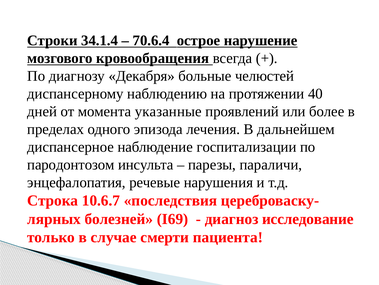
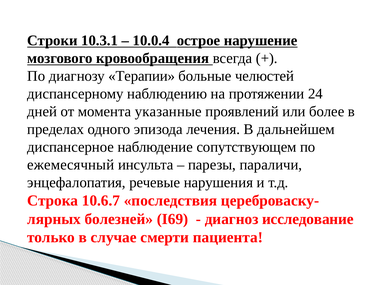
34.1.4: 34.1.4 -> 10.3.1
70.6.4: 70.6.4 -> 10.0.4
Декабря: Декабря -> Терапии
40: 40 -> 24
госпитализации: госпитализации -> сопутствующем
пародонтозом: пародонтозом -> ежемесячный
